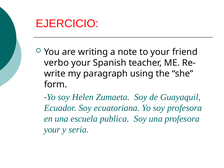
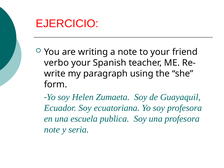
your at (52, 130): your -> note
